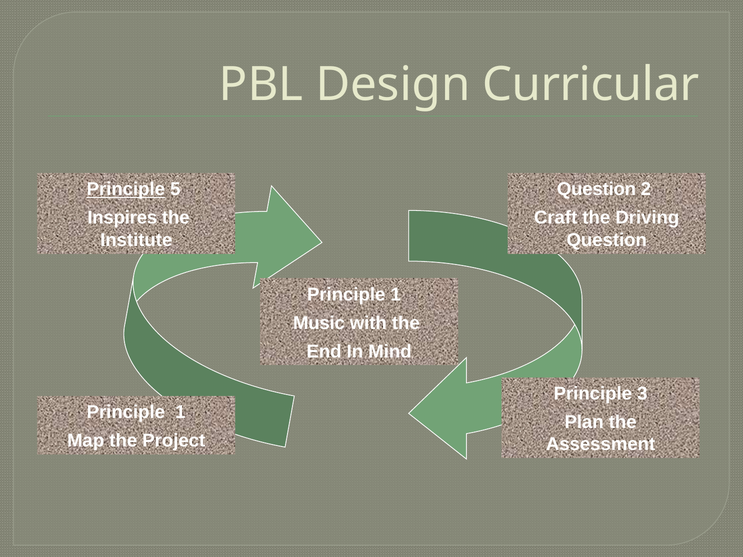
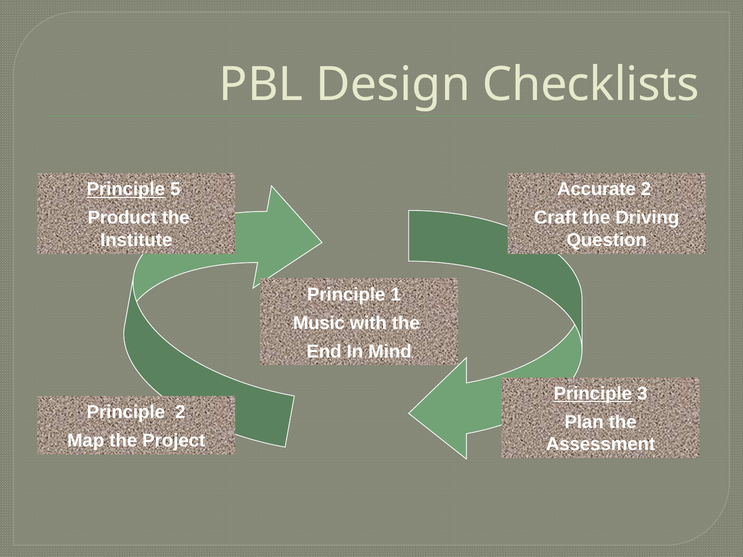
Curricular: Curricular -> Checklists
Question at (597, 189): Question -> Accurate
Inspires: Inspires -> Product
Principle at (593, 394) underline: none -> present
1 at (180, 412): 1 -> 2
